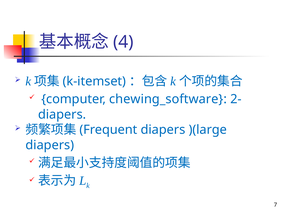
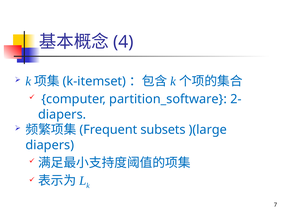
chewing_software: chewing_software -> partition_software
diapers at (163, 129): diapers -> subsets
